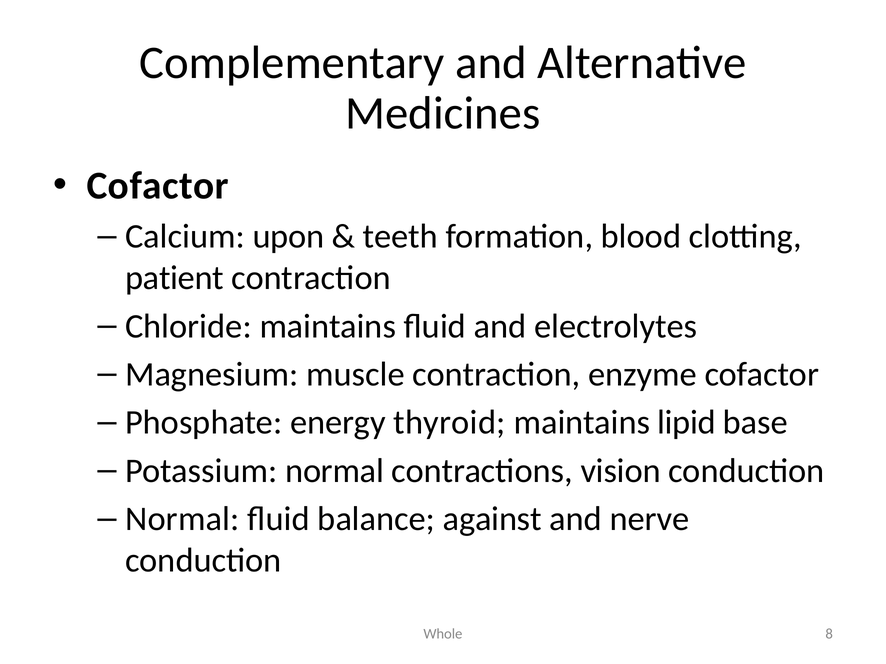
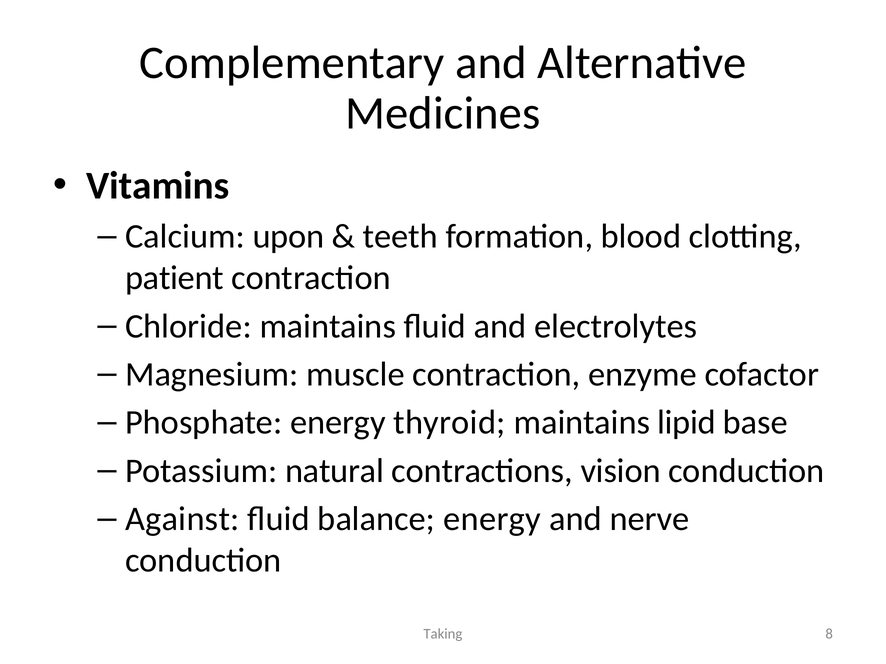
Cofactor at (158, 186): Cofactor -> Vitamins
Potassium normal: normal -> natural
Normal at (182, 519): Normal -> Against
balance against: against -> energy
Whole: Whole -> Taking
